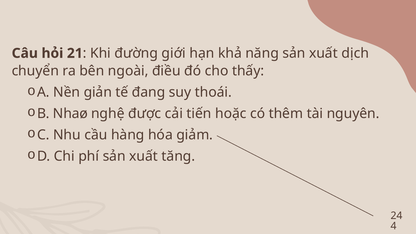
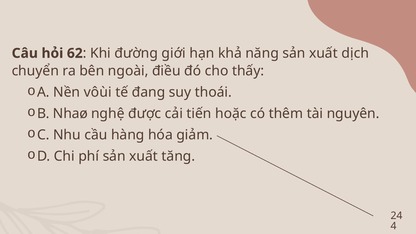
21: 21 -> 62
giản: giản -> vôùi
